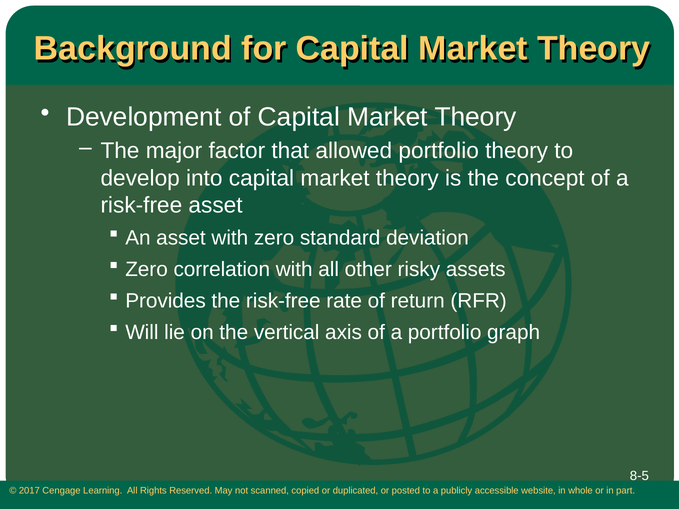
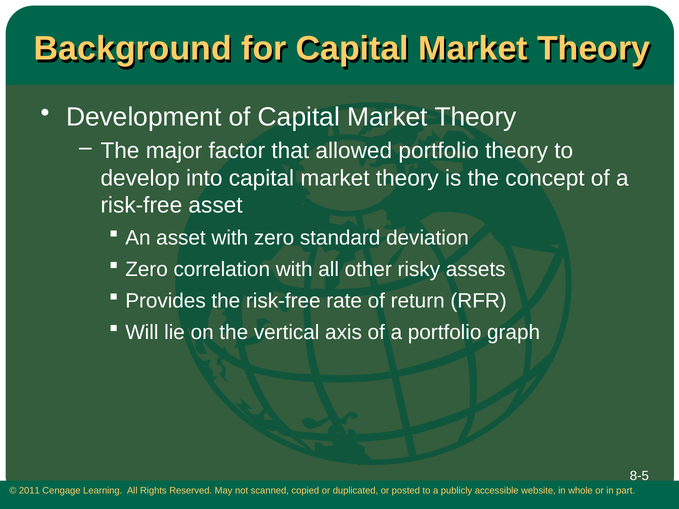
2017: 2017 -> 2011
